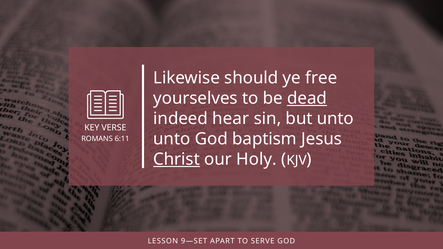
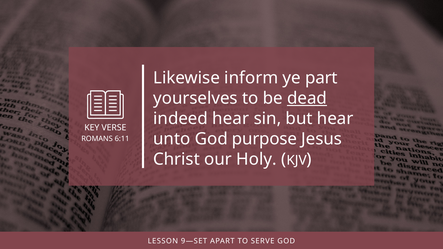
should: should -> inform
free: free -> part
but unto: unto -> hear
baptism: baptism -> purpose
Christ underline: present -> none
